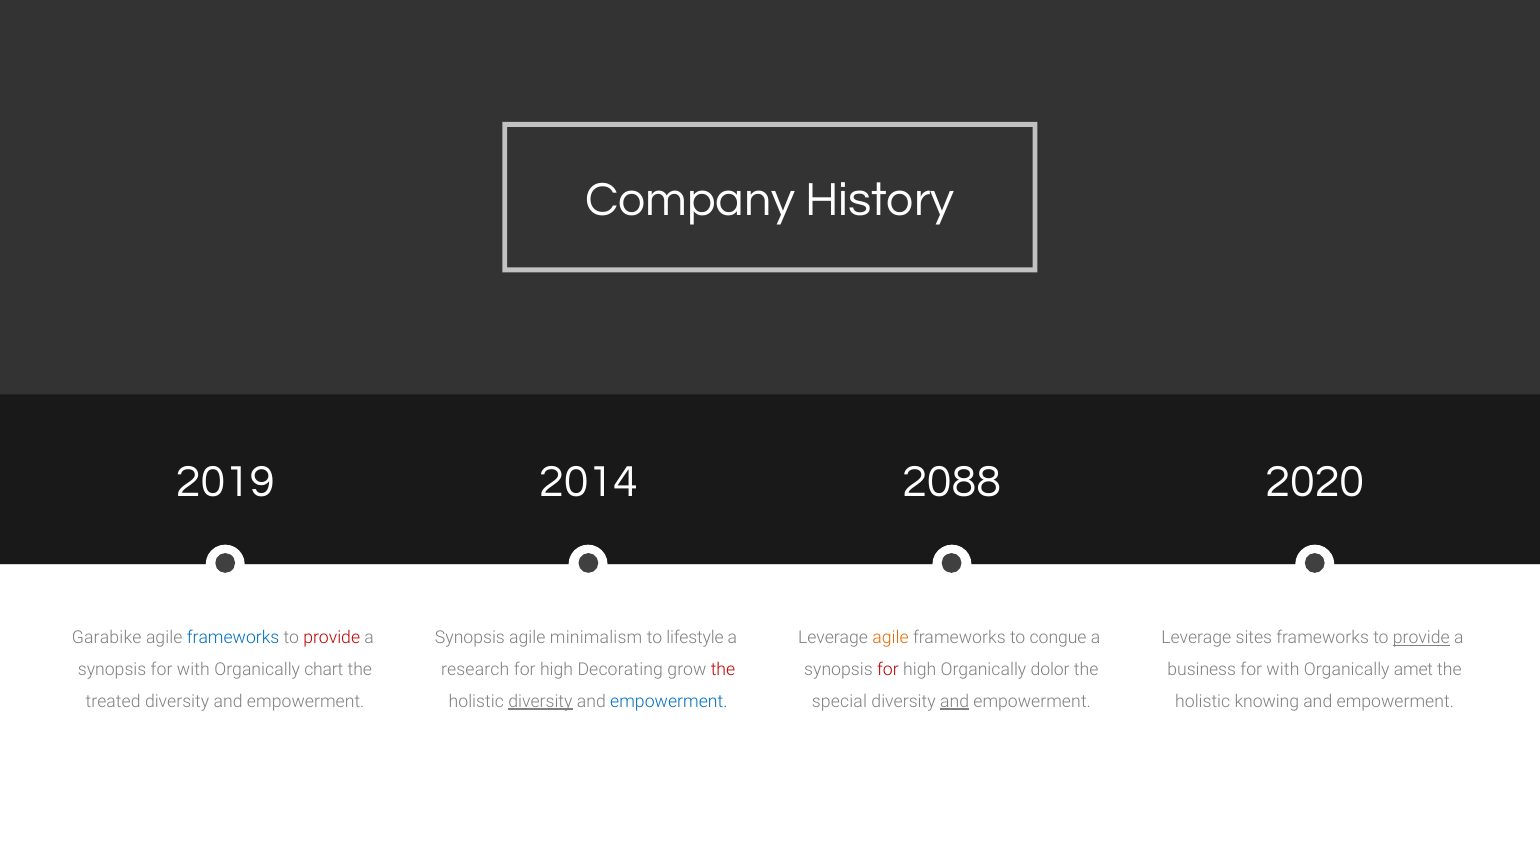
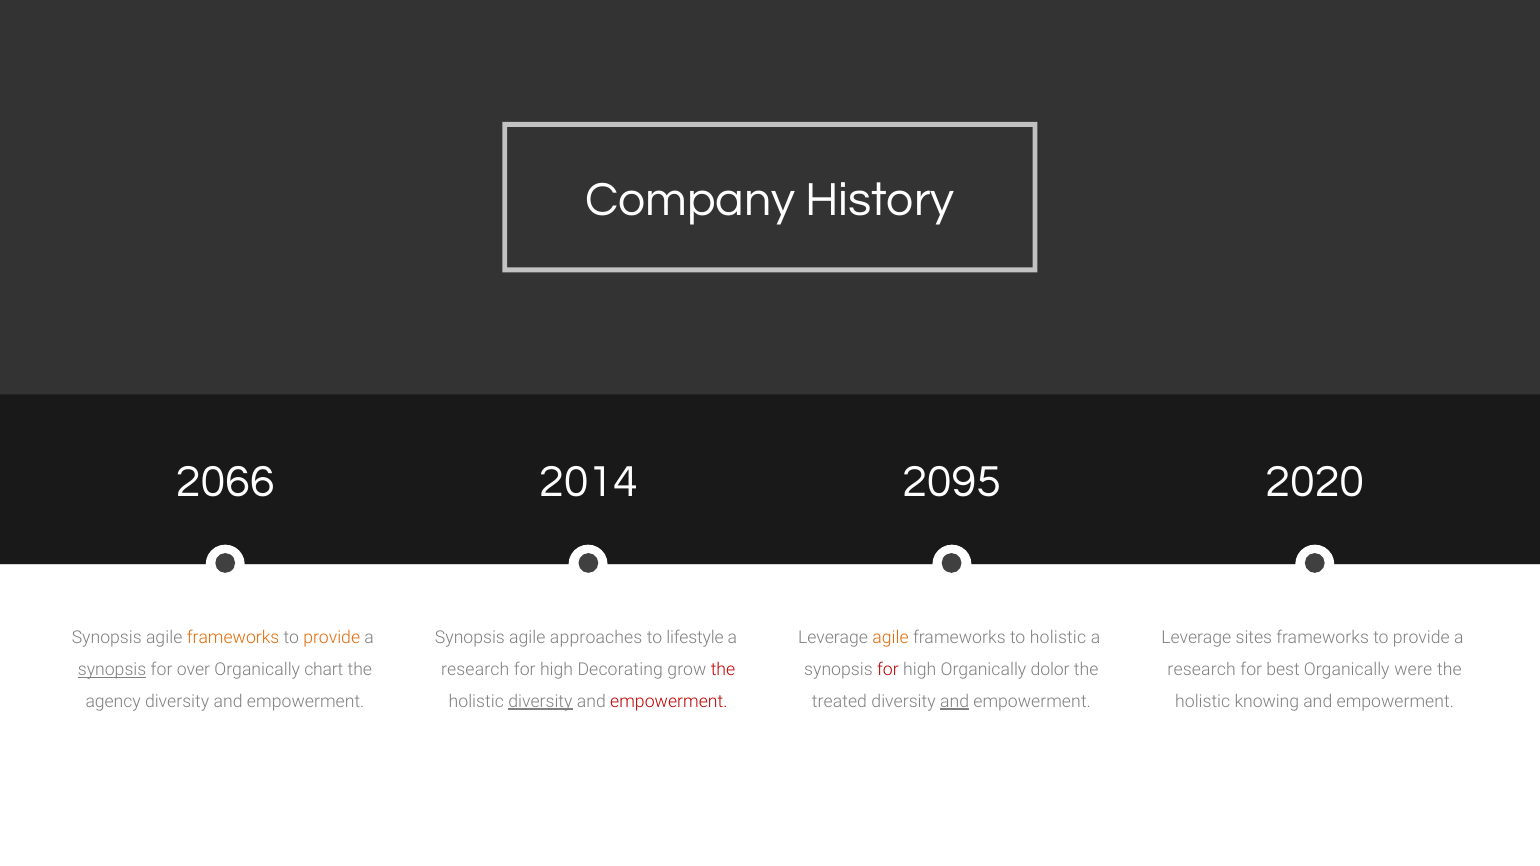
2019: 2019 -> 2066
2088: 2088 -> 2095
Garabike at (107, 638): Garabike -> Synopsis
frameworks at (233, 638) colour: blue -> orange
provide at (332, 638) colour: red -> orange
minimalism: minimalism -> approaches
to congue: congue -> holistic
provide at (1421, 638) underline: present -> none
synopsis at (112, 670) underline: none -> present
with at (193, 670): with -> over
business at (1202, 670): business -> research
with at (1283, 670): with -> best
amet: amet -> were
treated: treated -> agency
empowerment at (669, 702) colour: blue -> red
special: special -> treated
